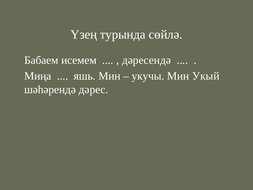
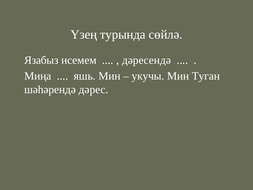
Бабаем: Бабаем -> Язабыз
Укый: Укый -> Туган
